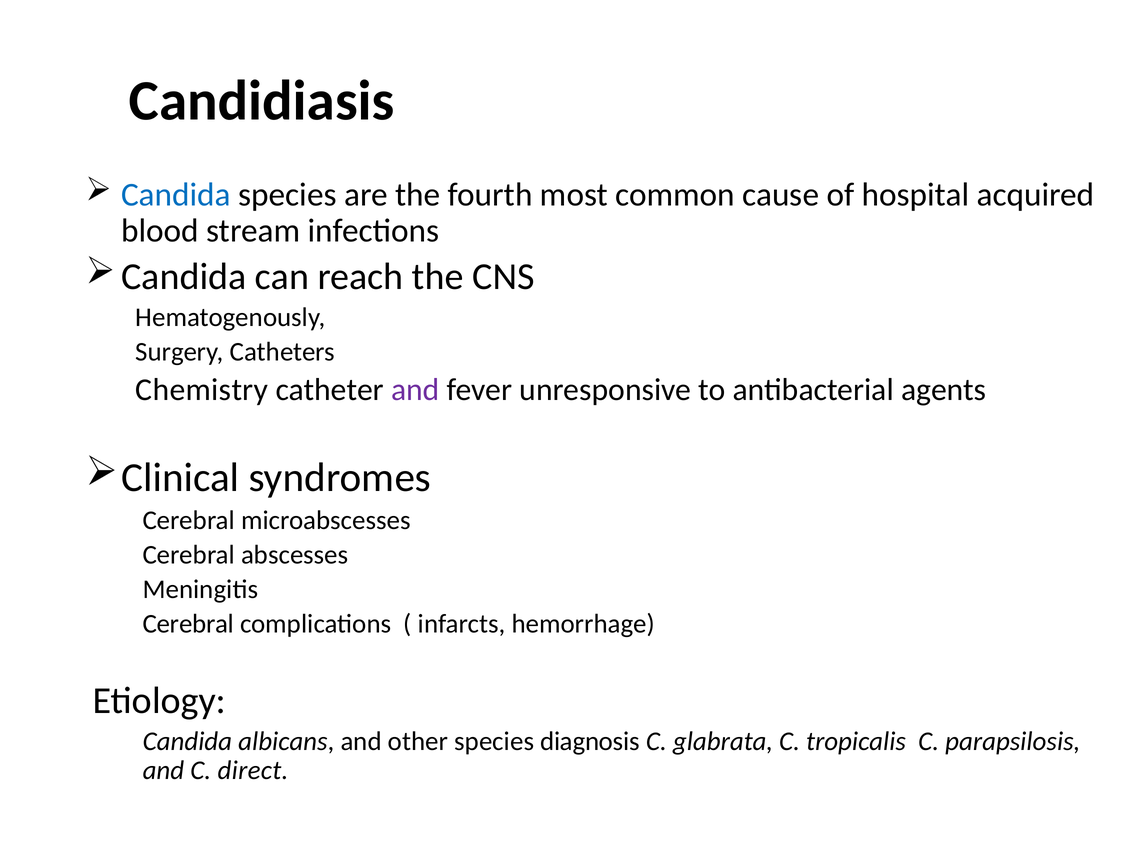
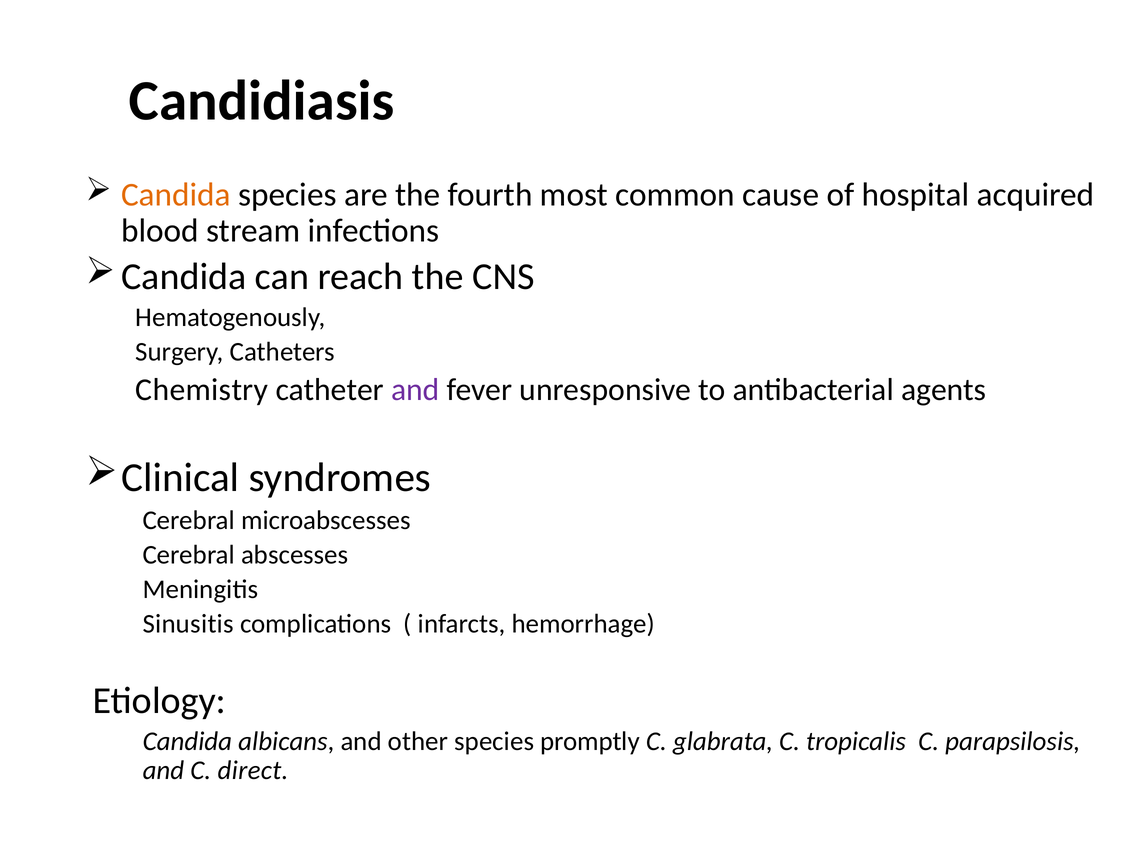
Candida at (176, 195) colour: blue -> orange
Cerebral at (188, 623): Cerebral -> Sinusitis
diagnosis: diagnosis -> promptly
